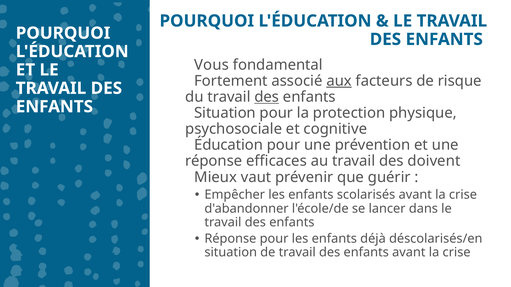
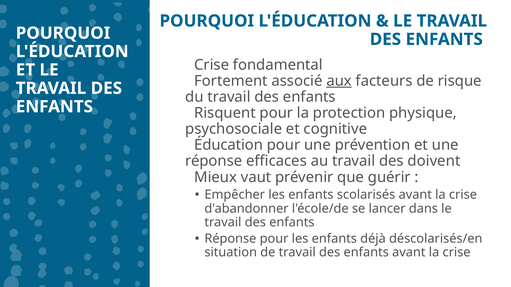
Vous at (212, 65): Vous -> Crise
des at (267, 97) underline: present -> none
Situation at (225, 113): Situation -> Risquent
